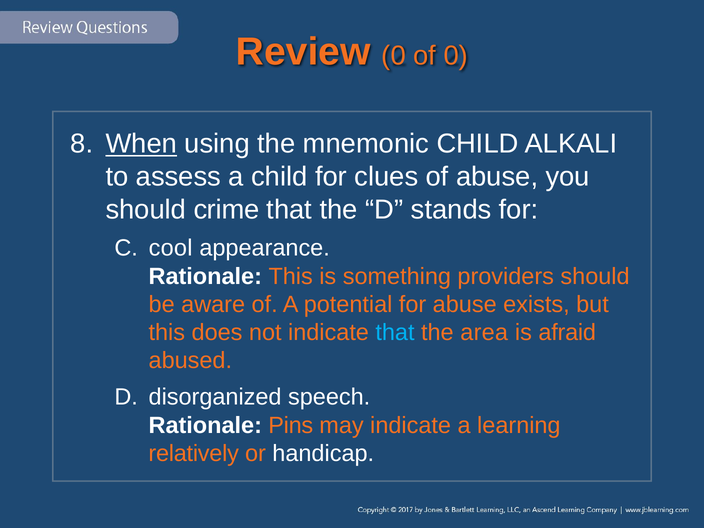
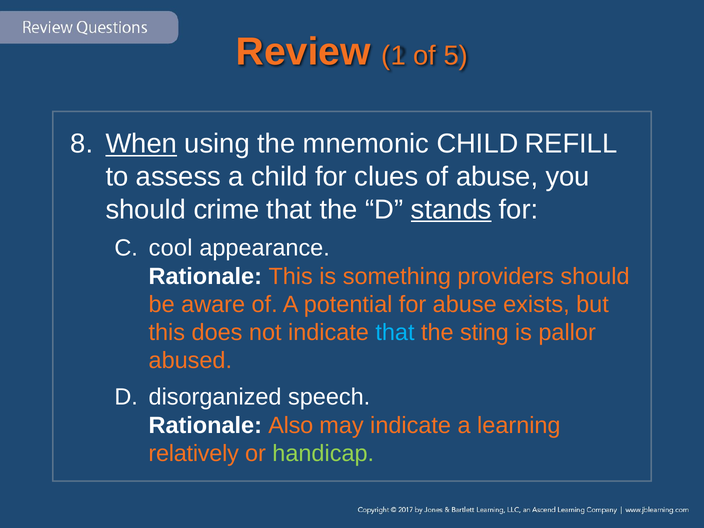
Review 0: 0 -> 1
of 0: 0 -> 5
ALKALI: ALKALI -> REFILL
stands underline: none -> present
area: area -> sting
afraid: afraid -> pallor
Pins: Pins -> Also
handicap colour: white -> light green
